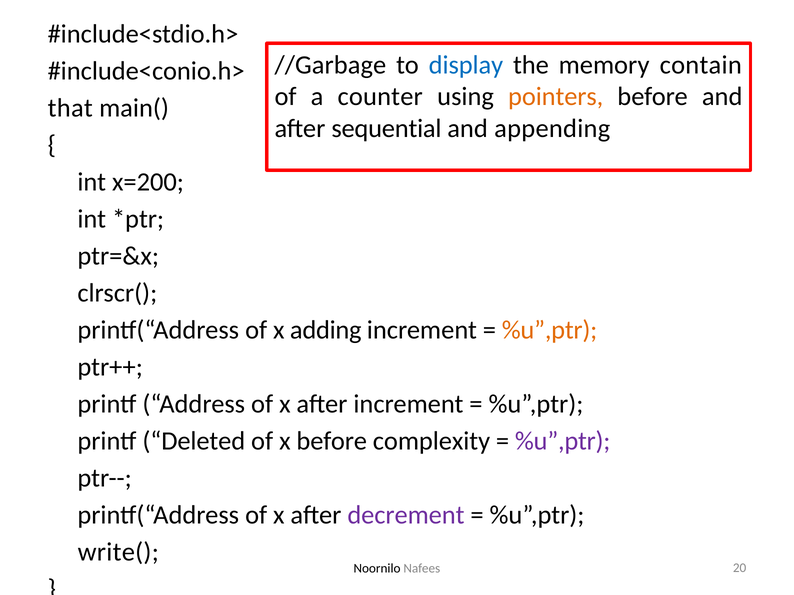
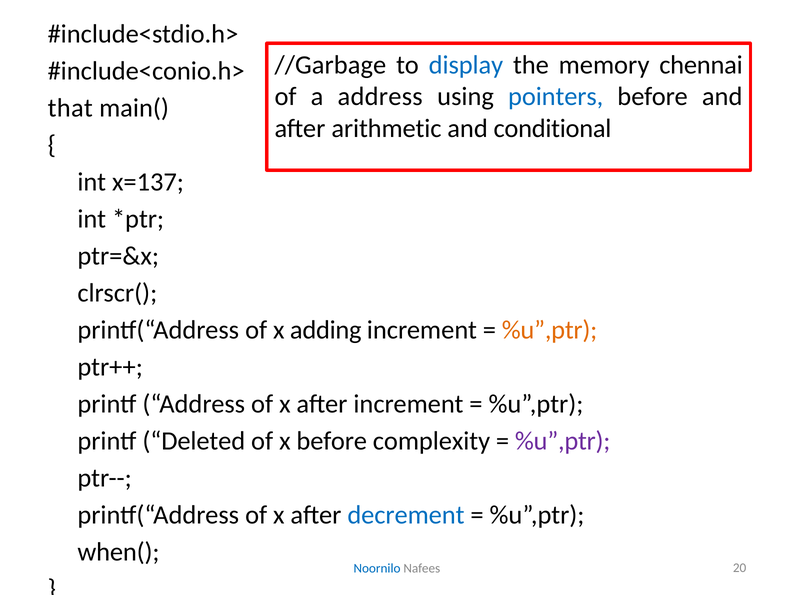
contain: contain -> chennai
a counter: counter -> address
pointers colour: orange -> blue
sequential: sequential -> arithmetic
appending: appending -> conditional
x=200: x=200 -> x=137
decrement colour: purple -> blue
write(: write( -> when(
Noornilo colour: black -> blue
